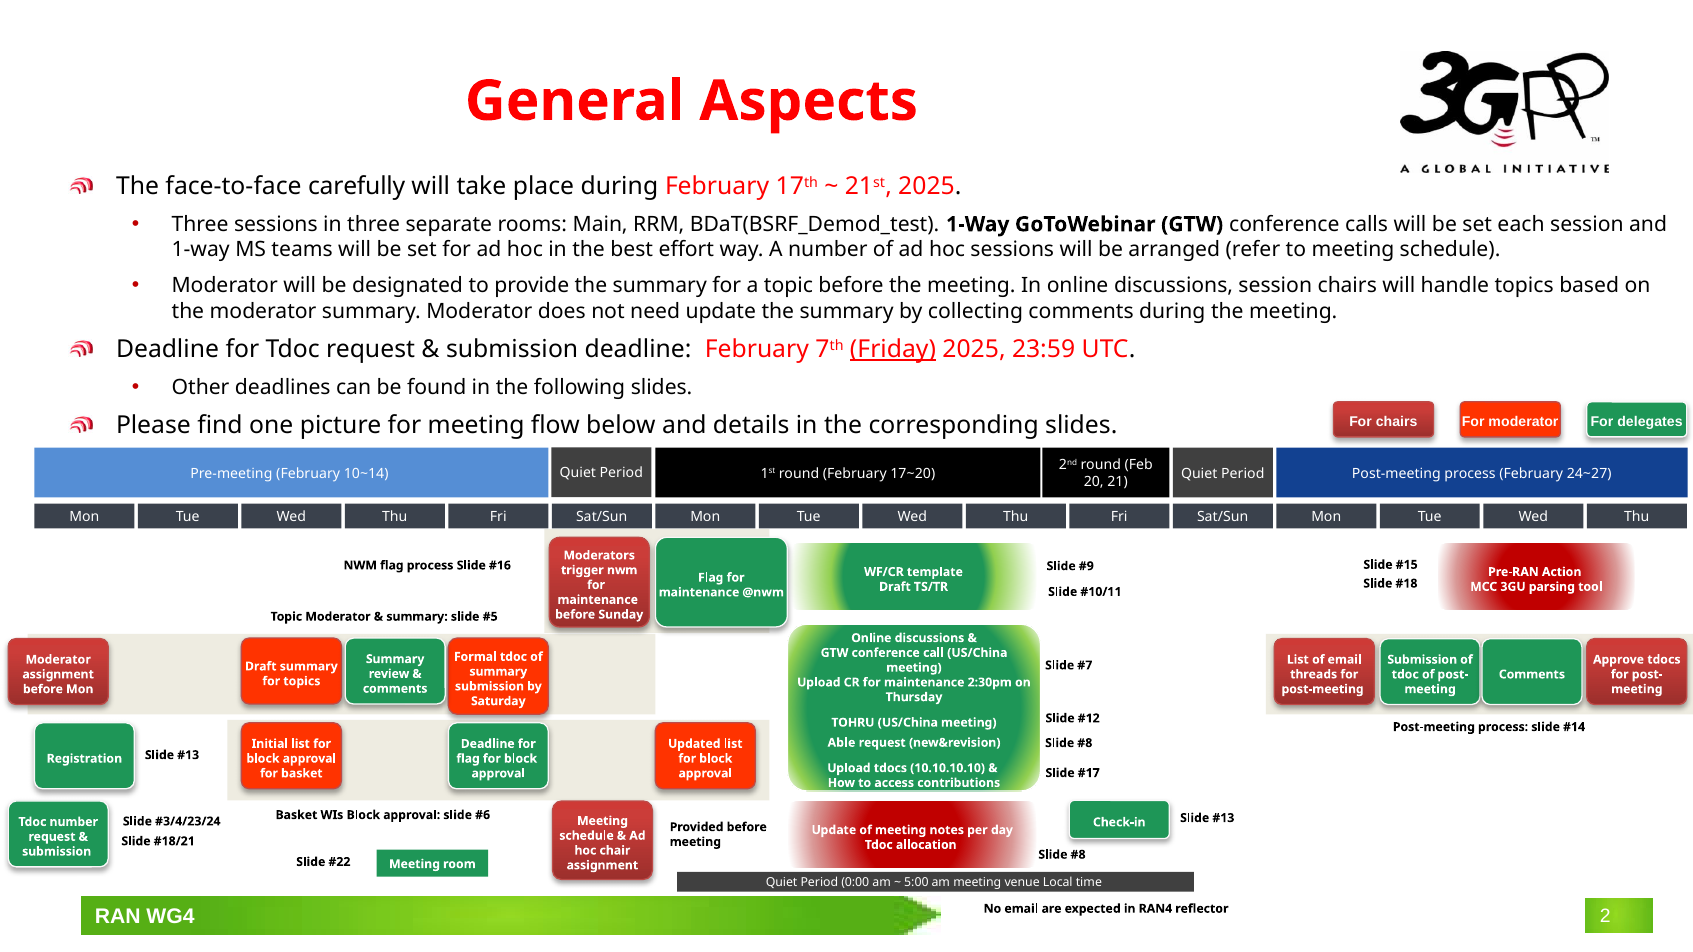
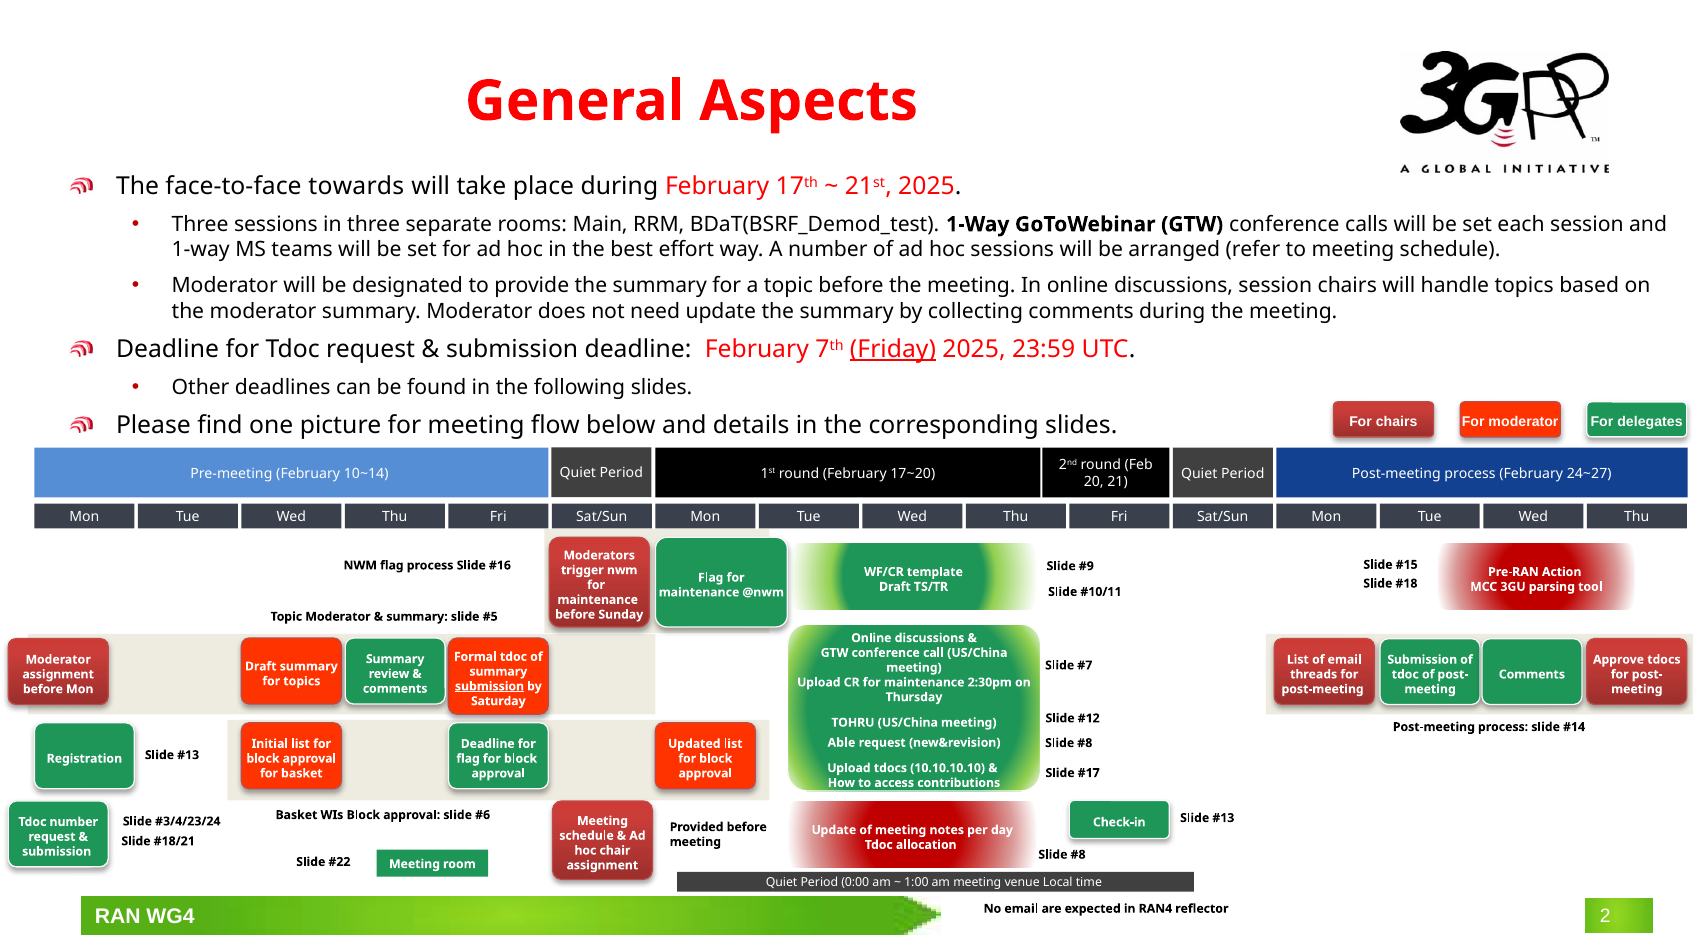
carefully: carefully -> towards
submission at (490, 687) underline: none -> present
5:00: 5:00 -> 1:00
